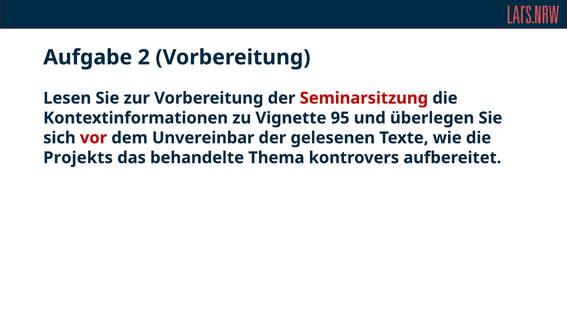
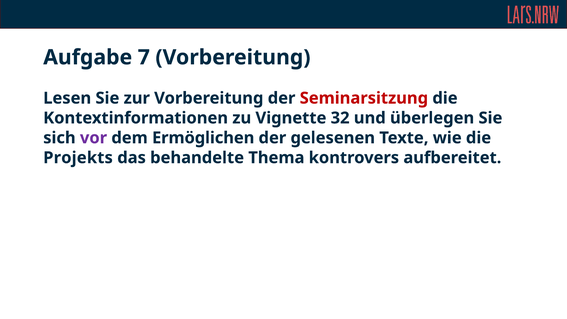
2: 2 -> 7
95: 95 -> 32
vor colour: red -> purple
Unvereinbar: Unvereinbar -> Ermöglichen
